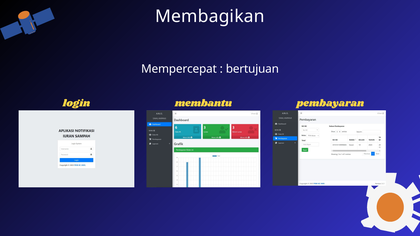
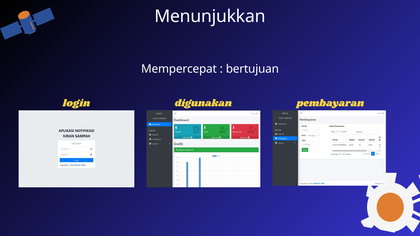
Membagikan: Membagikan -> Menunjukkan
membantu: membantu -> digunakan
